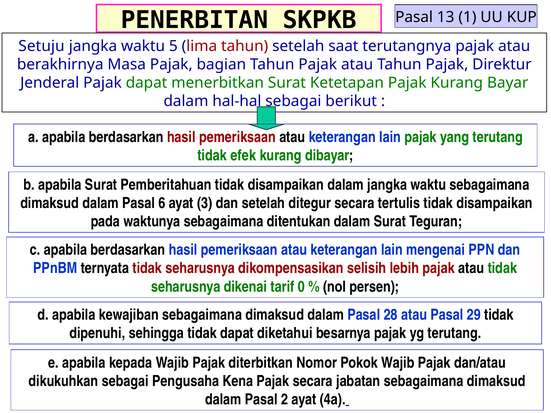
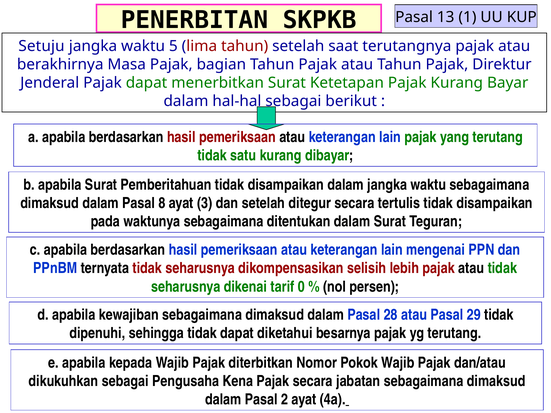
efek: efek -> satu
6: 6 -> 8
